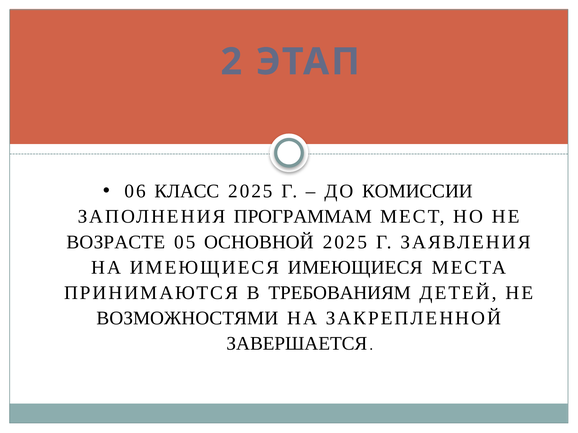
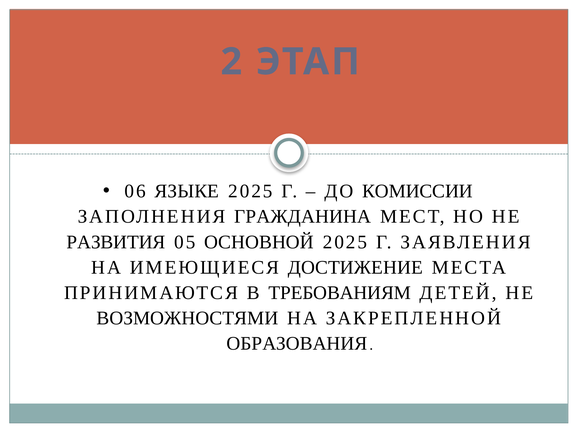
КЛАСС: КЛАСС -> ЯЗЫКЕ
ПРОГРАММАМ: ПРОГРАММАМ -> ГРАЖДАНИНА
ВОЗРАСТЕ: ВОЗРАСТЕ -> РАЗВИТИЯ
ИМЕЮЩИЕСЯ ИМЕЮЩИЕСЯ: ИМЕЮЩИЕСЯ -> ДОСТИЖЕНИЕ
ЗАВЕРШАЕТСЯ: ЗАВЕРШАЕТСЯ -> ОБРАЗОВАНИЯ
